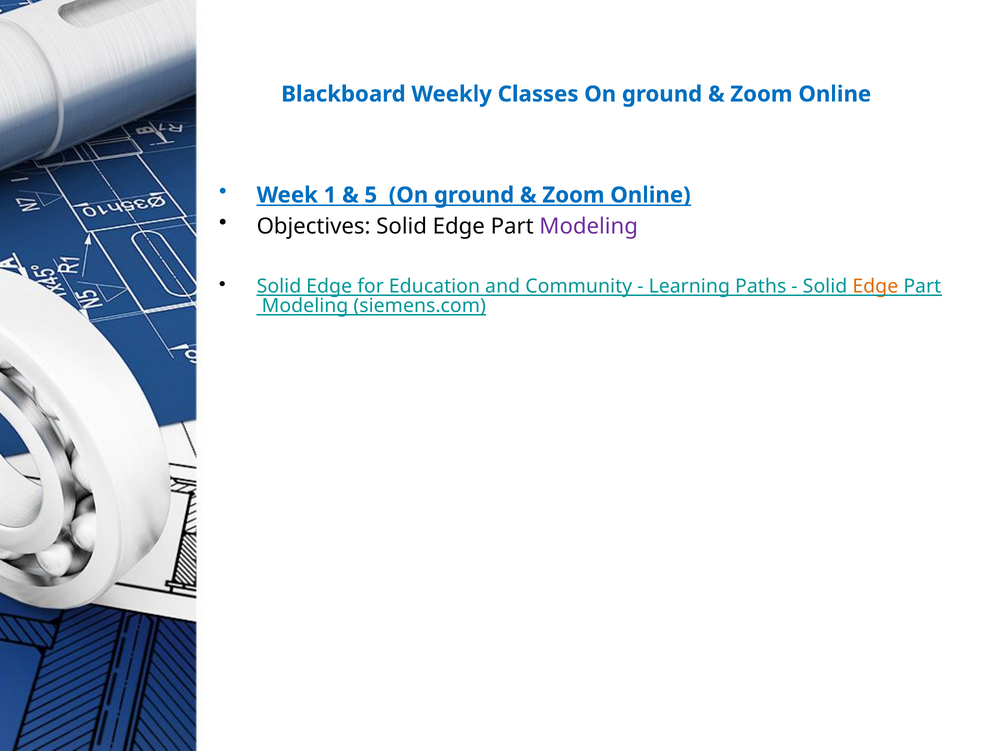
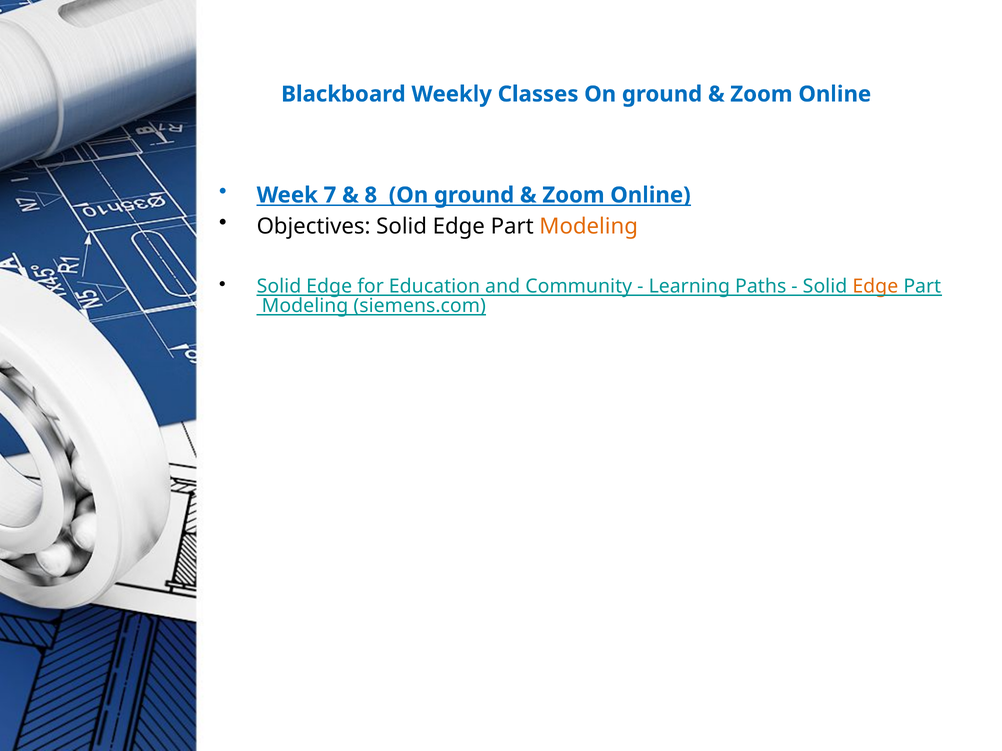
1: 1 -> 7
5: 5 -> 8
Modeling at (589, 226) colour: purple -> orange
